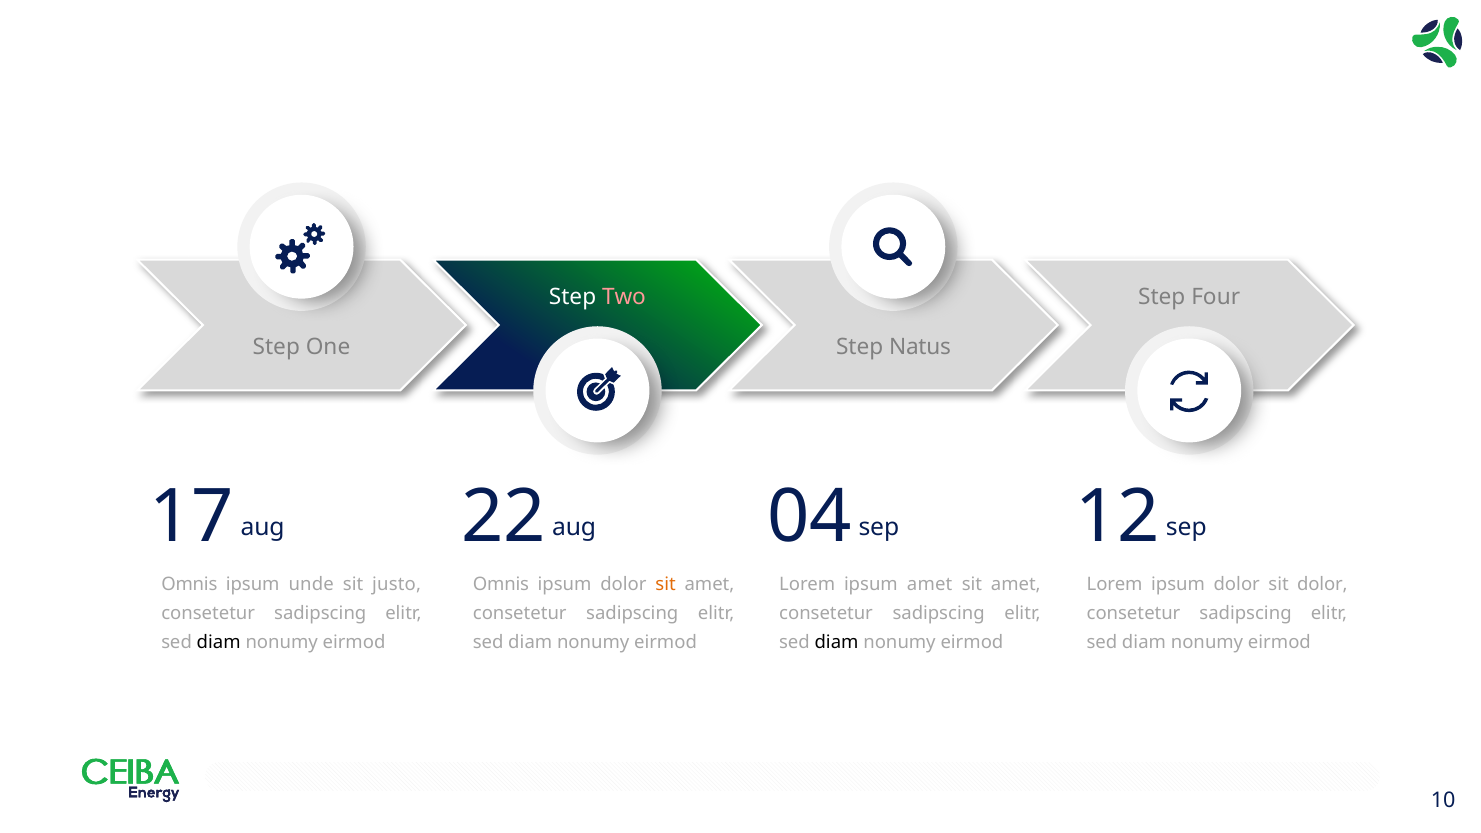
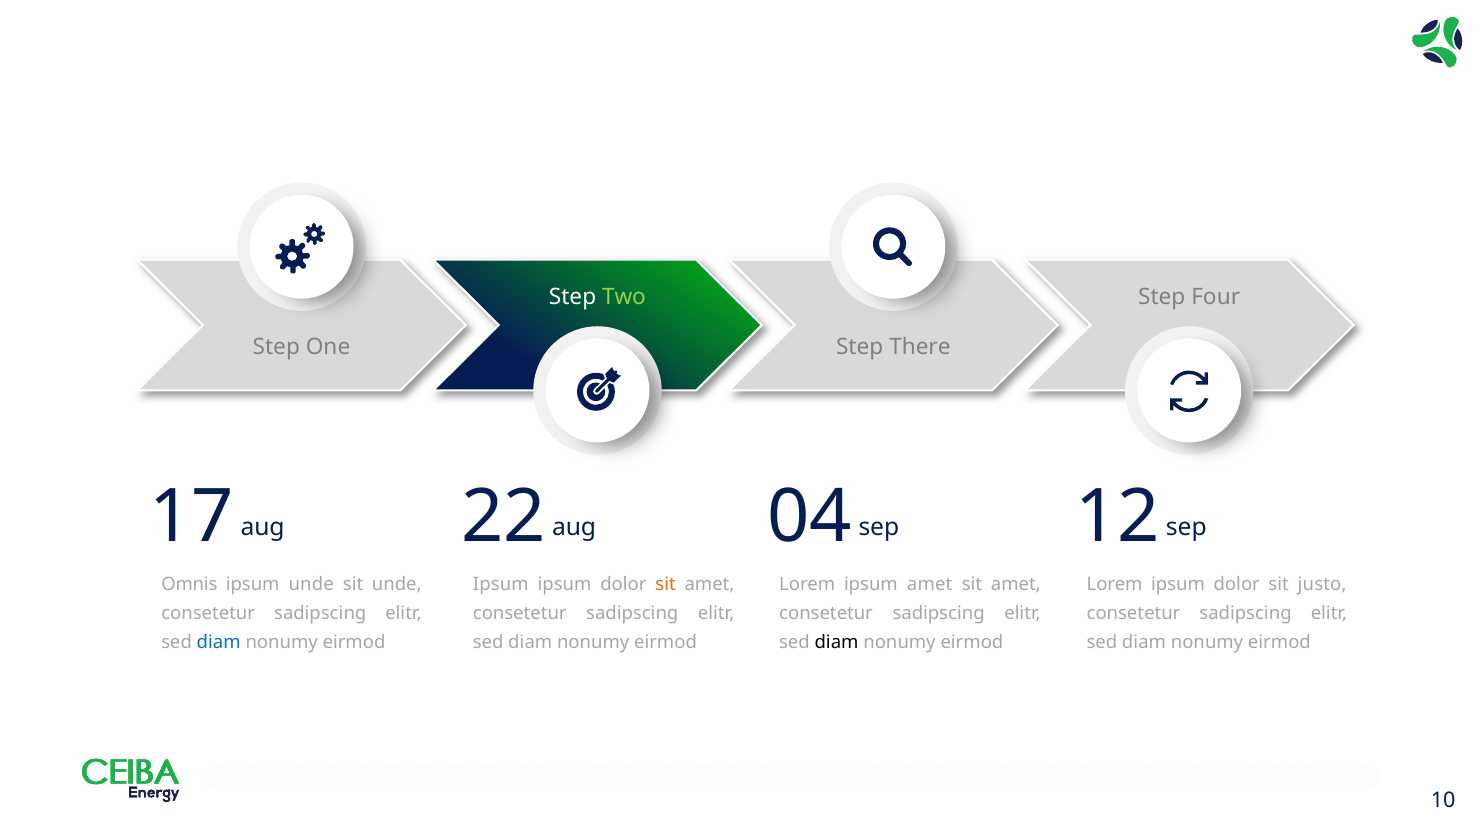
Two colour: pink -> light green
Natus: Natus -> There
sit justo: justo -> unde
Omnis at (501, 585): Omnis -> Ipsum
sit dolor: dolor -> justo
diam at (219, 643) colour: black -> blue
